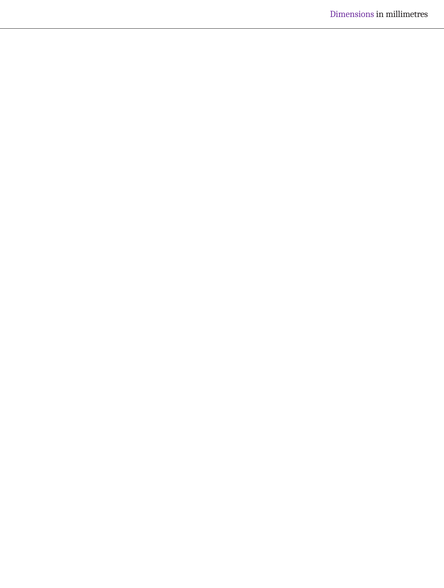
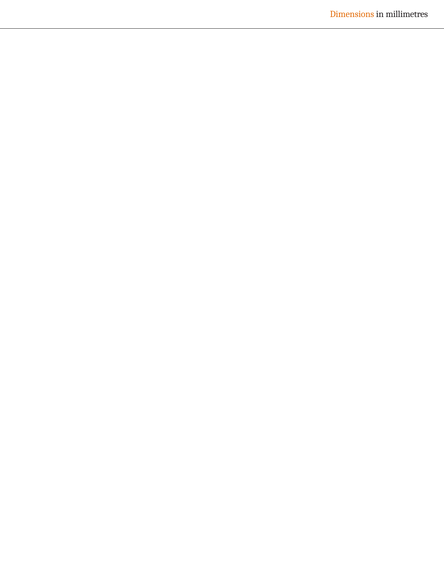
Dimensions colour: purple -> orange
